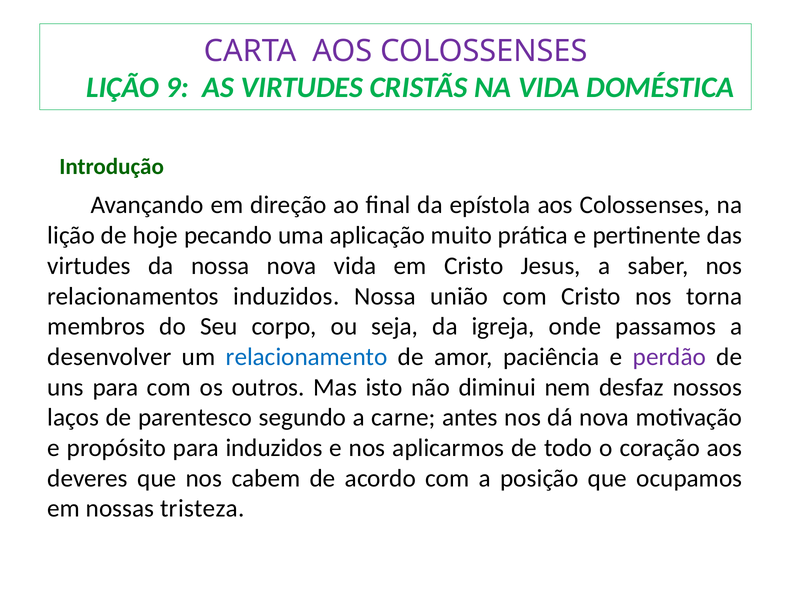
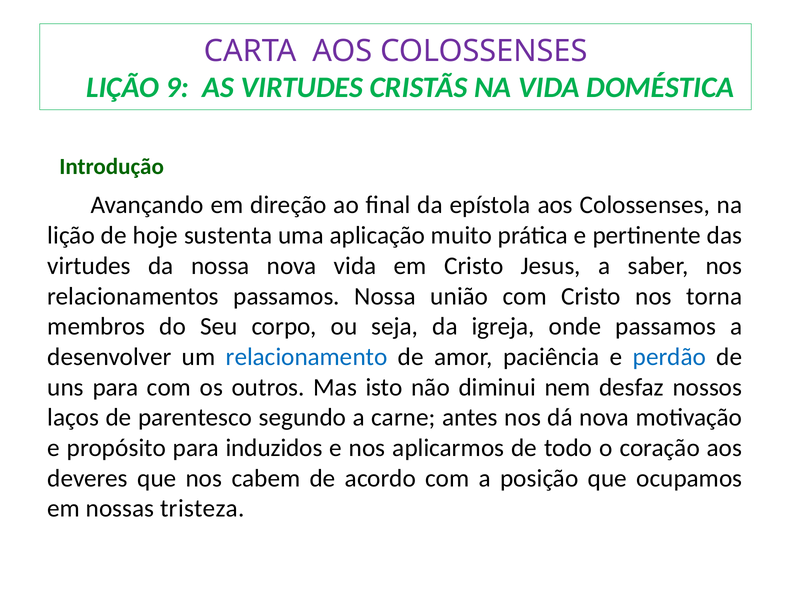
pecando: pecando -> sustenta
relacionamentos induzidos: induzidos -> passamos
perdão colour: purple -> blue
